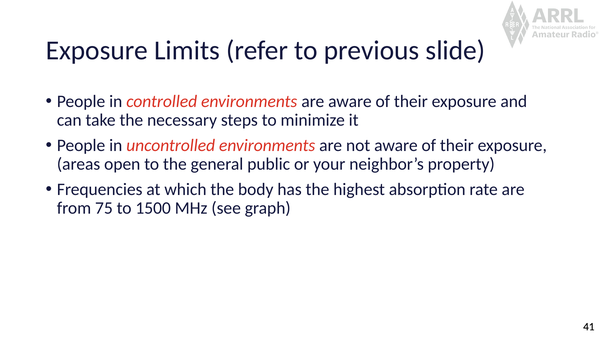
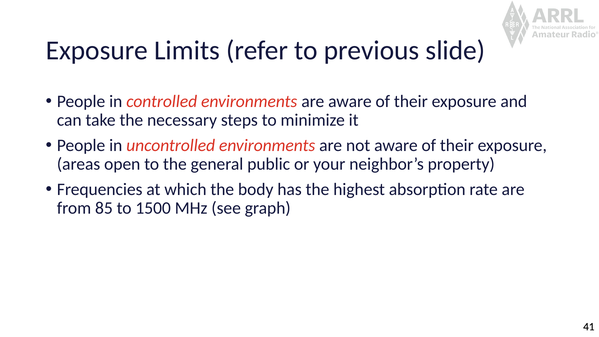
75: 75 -> 85
